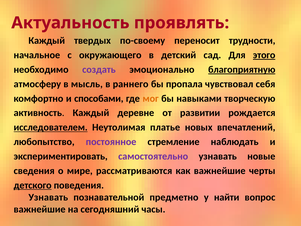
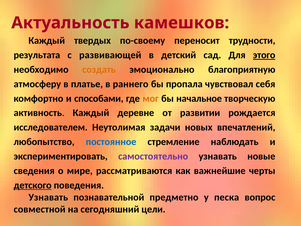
проявлять: проявлять -> камешков
начальное: начальное -> результата
окружающего: окружающего -> развивающей
создать colour: purple -> orange
благоприятную underline: present -> none
мысль: мысль -> платье
навыками: навыками -> начальное
исследователем underline: present -> none
платье: платье -> задачи
постоянное colour: purple -> blue
найти: найти -> песка
важнейшие at (40, 209): важнейшие -> совместной
часы: часы -> цели
